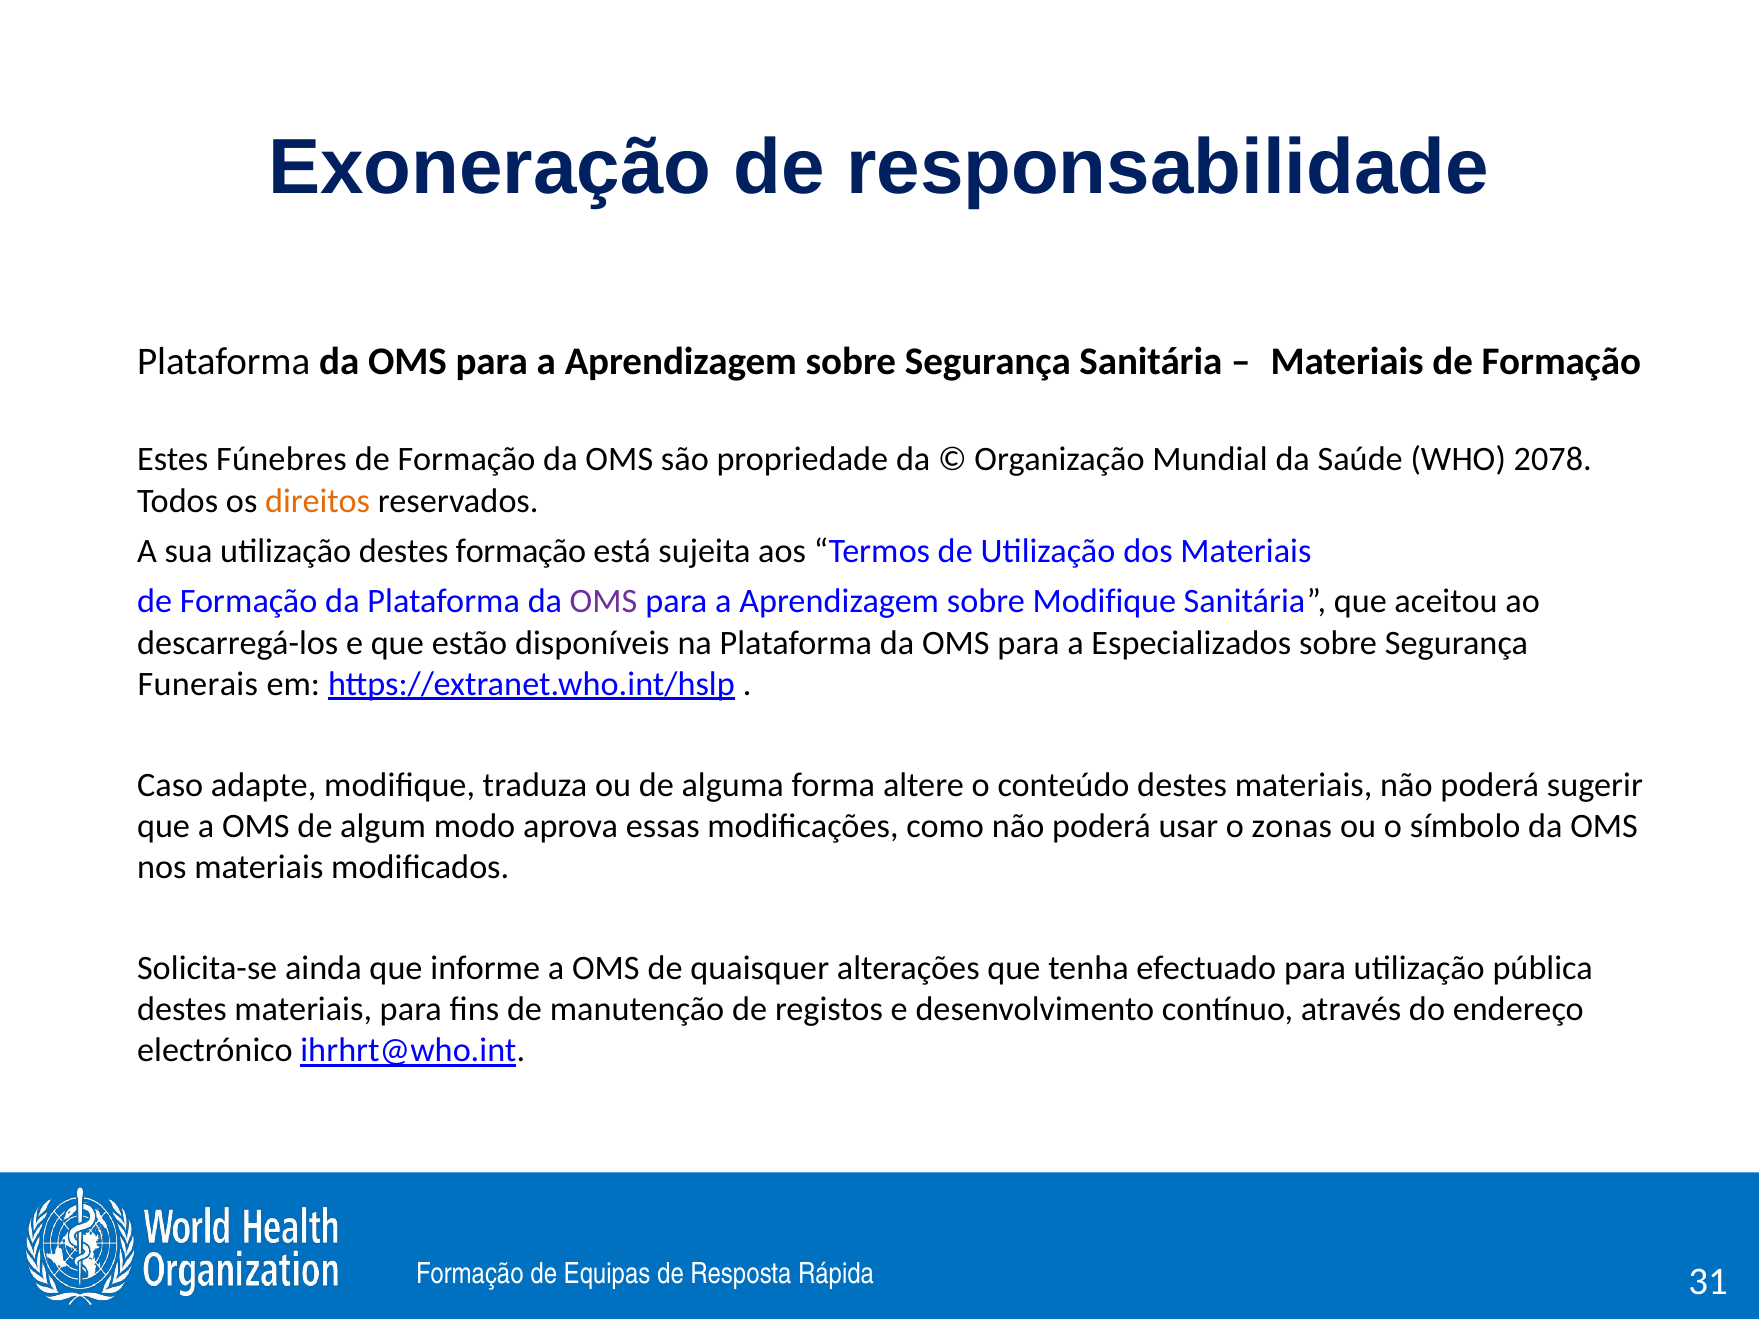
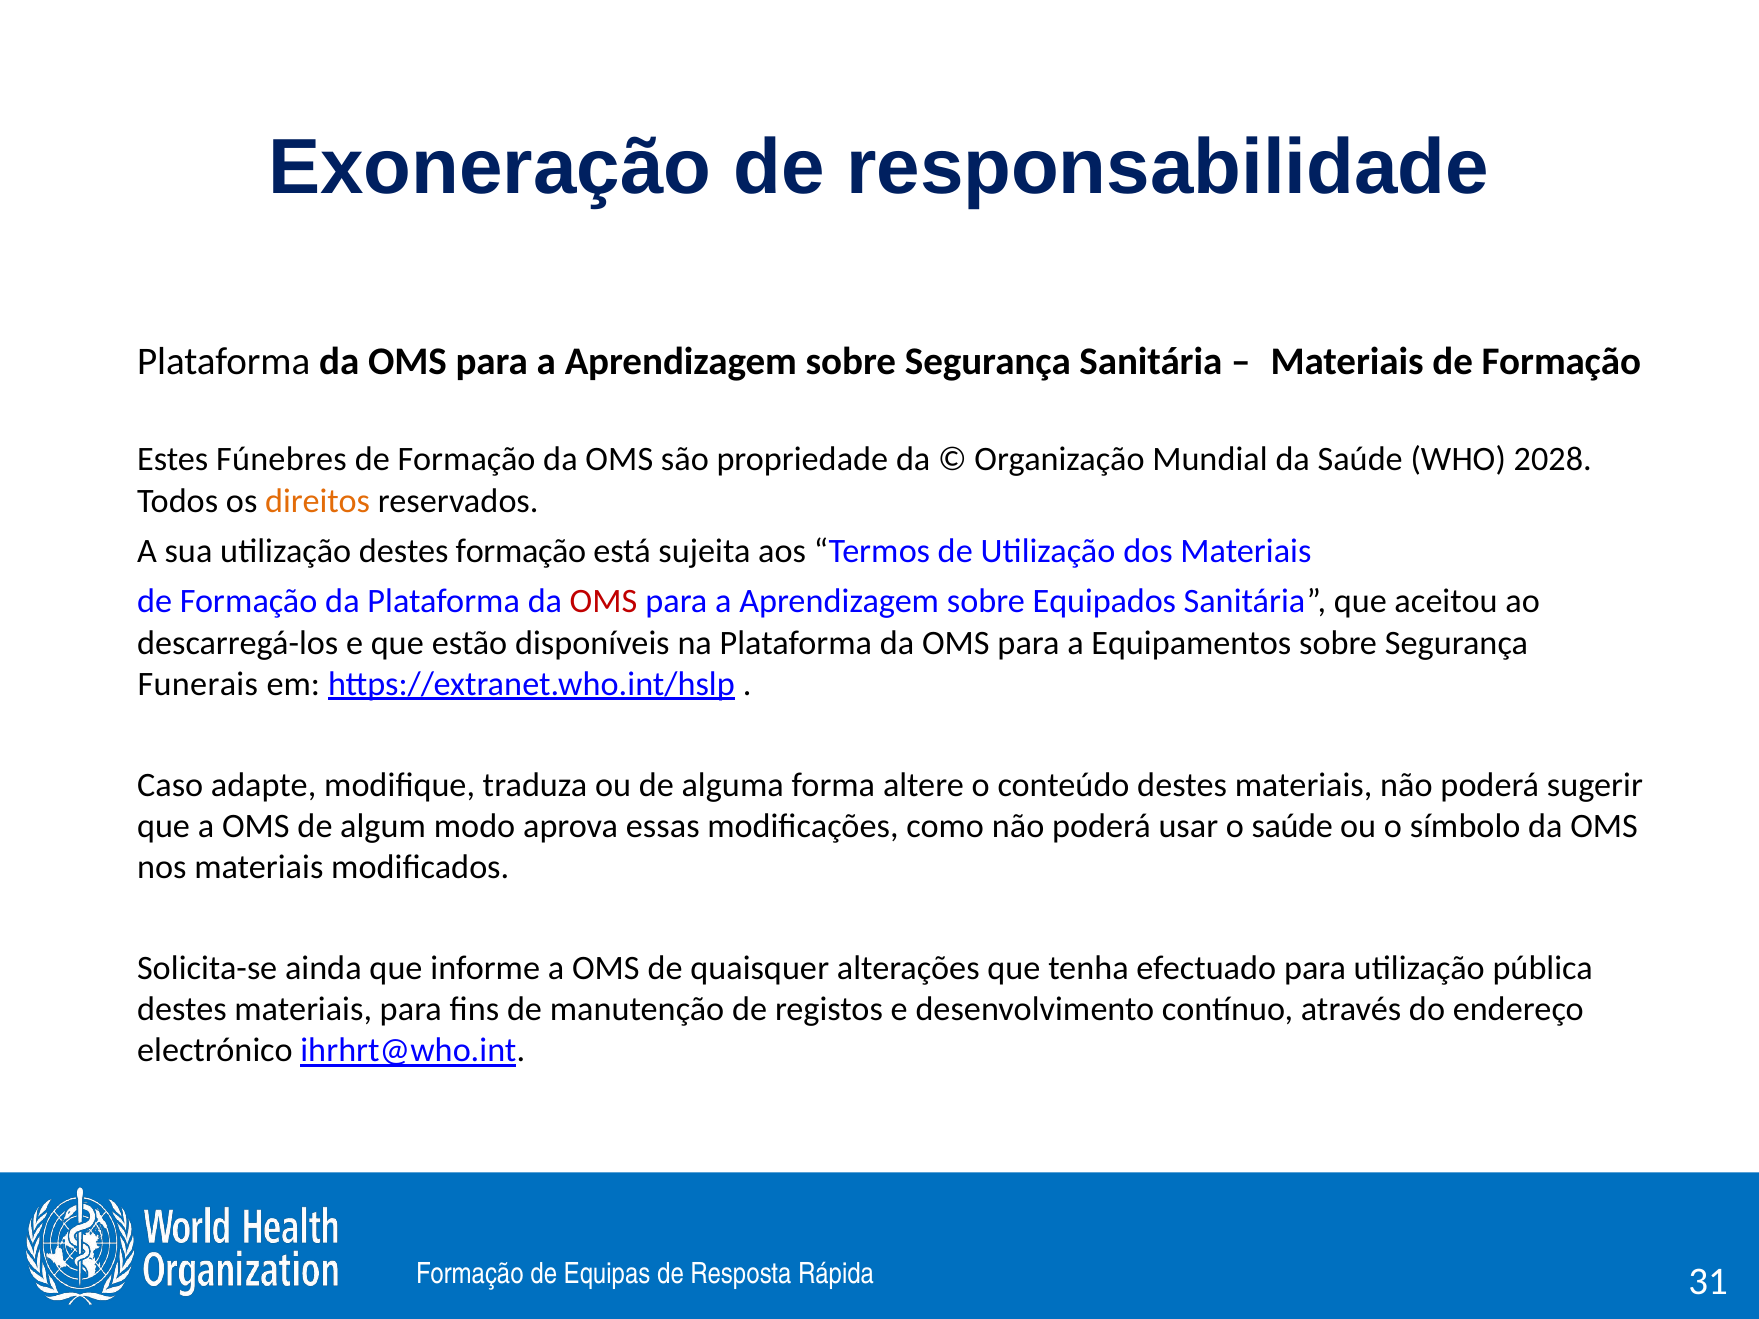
2078: 2078 -> 2028
OMS at (604, 602) colour: purple -> red
sobre Modifique: Modifique -> Equipados
Especializados: Especializados -> Equipamentos
o zonas: zonas -> saúde
